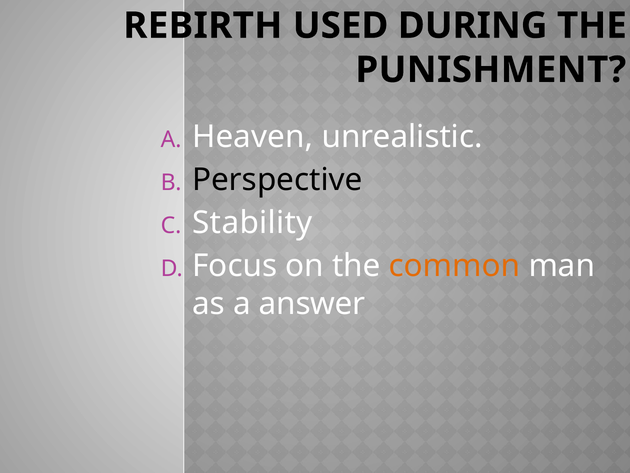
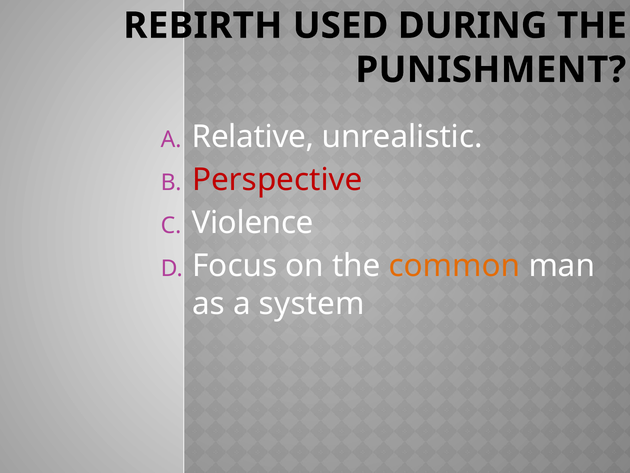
Heaven: Heaven -> Relative
Perspective colour: black -> red
Stability: Stability -> Violence
answer: answer -> system
